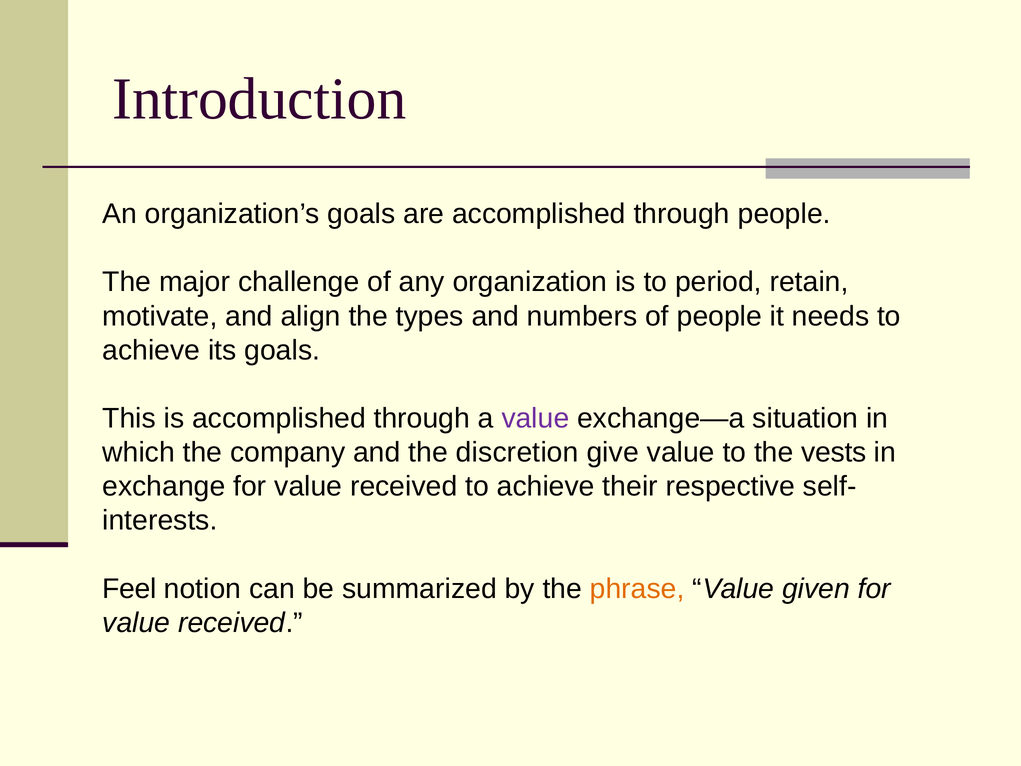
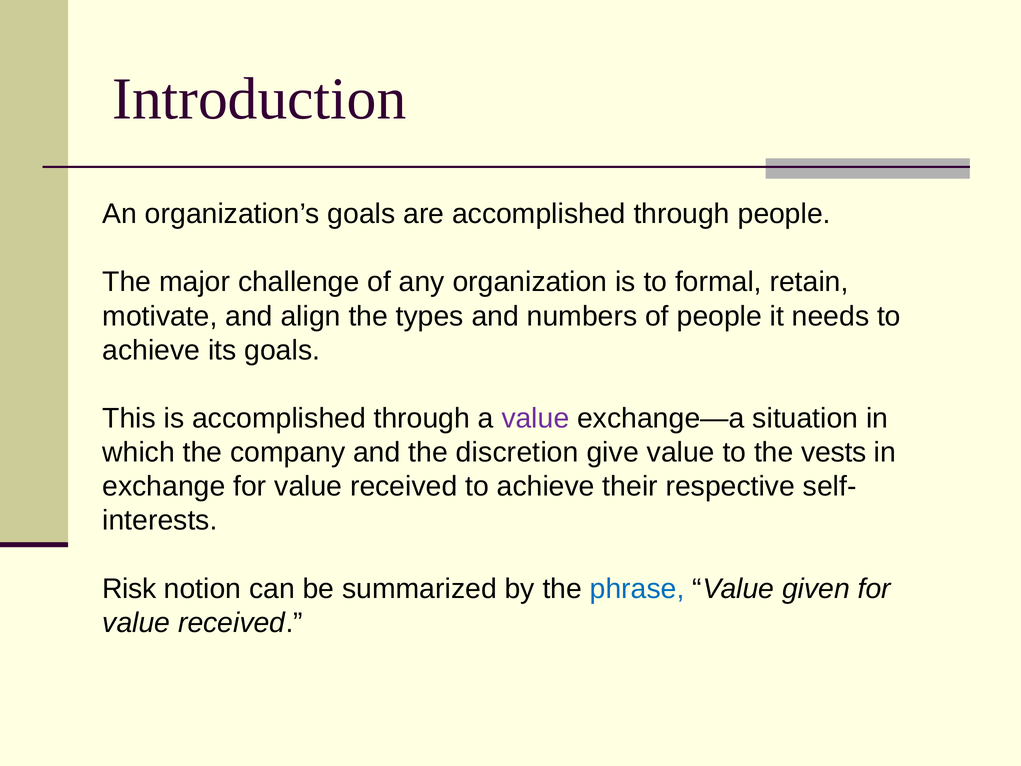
period: period -> formal
Feel: Feel -> Risk
phrase colour: orange -> blue
